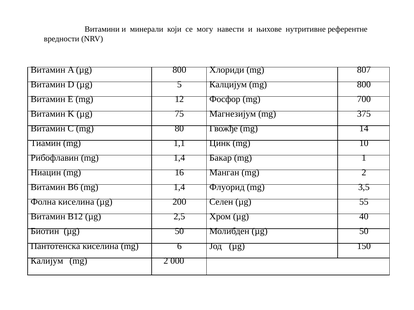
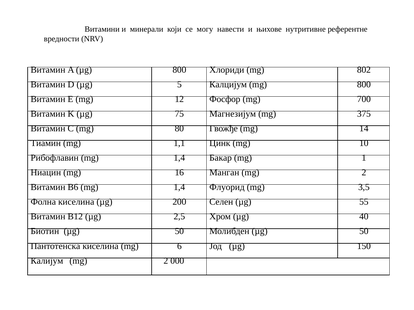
807: 807 -> 802
